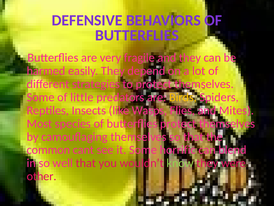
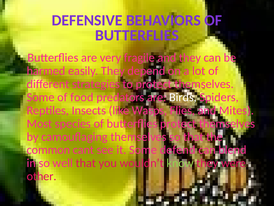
little: little -> food
Birds colour: yellow -> white
horrific: horrific -> defend
